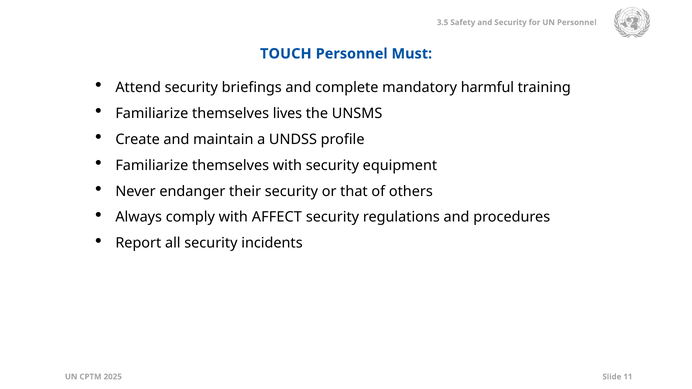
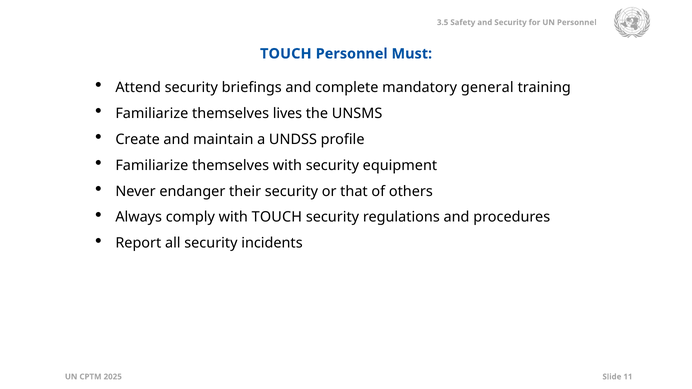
harmful: harmful -> general
with AFFECT: AFFECT -> TOUCH
